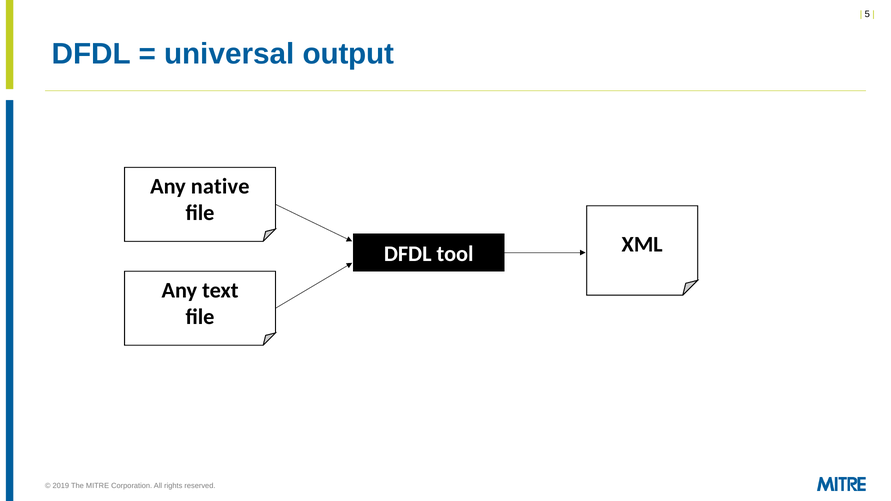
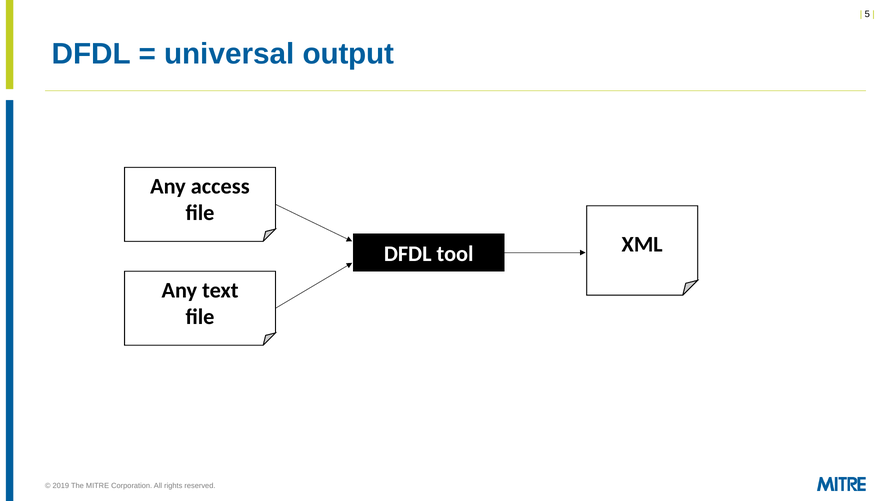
native: native -> access
